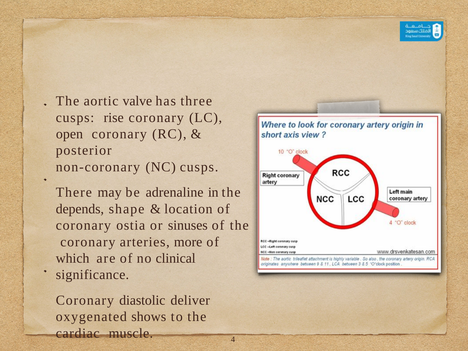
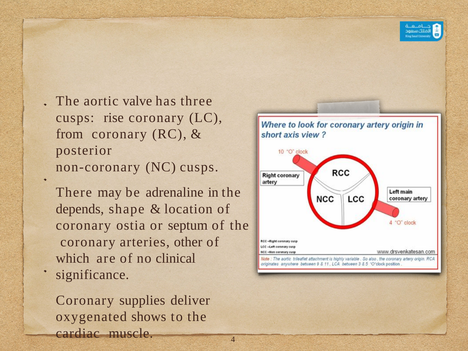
open: open -> from
sinuses: sinuses -> septum
more: more -> other
diastolic: diastolic -> supplies
